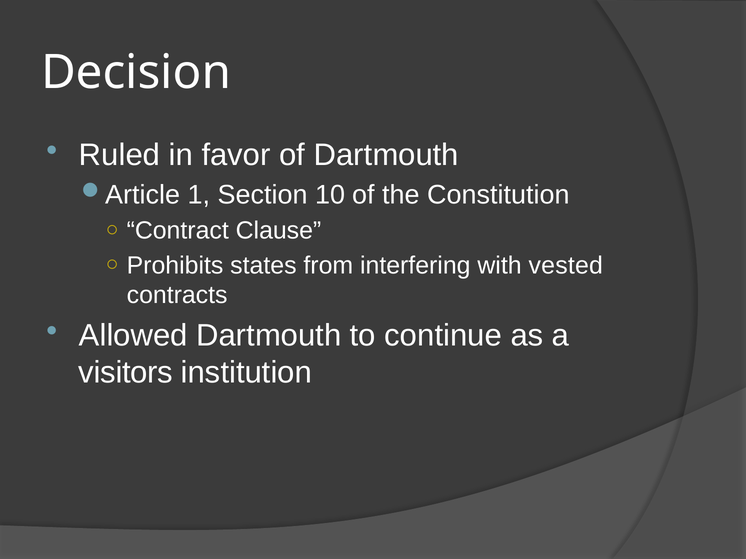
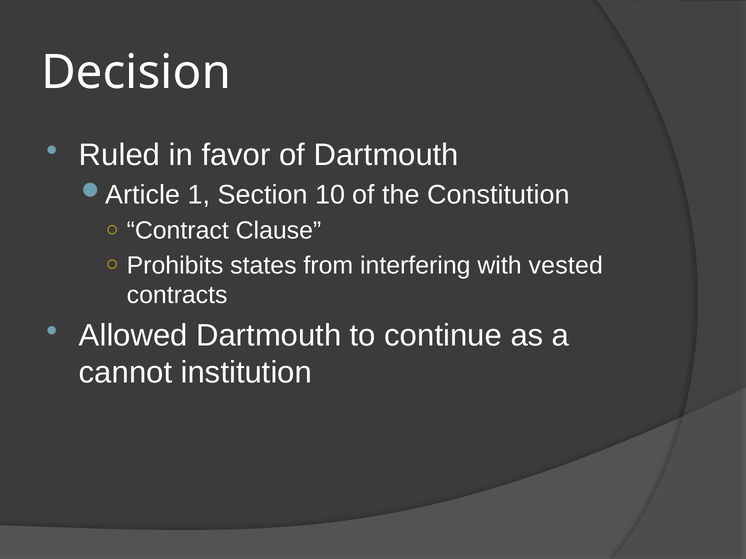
visitors: visitors -> cannot
